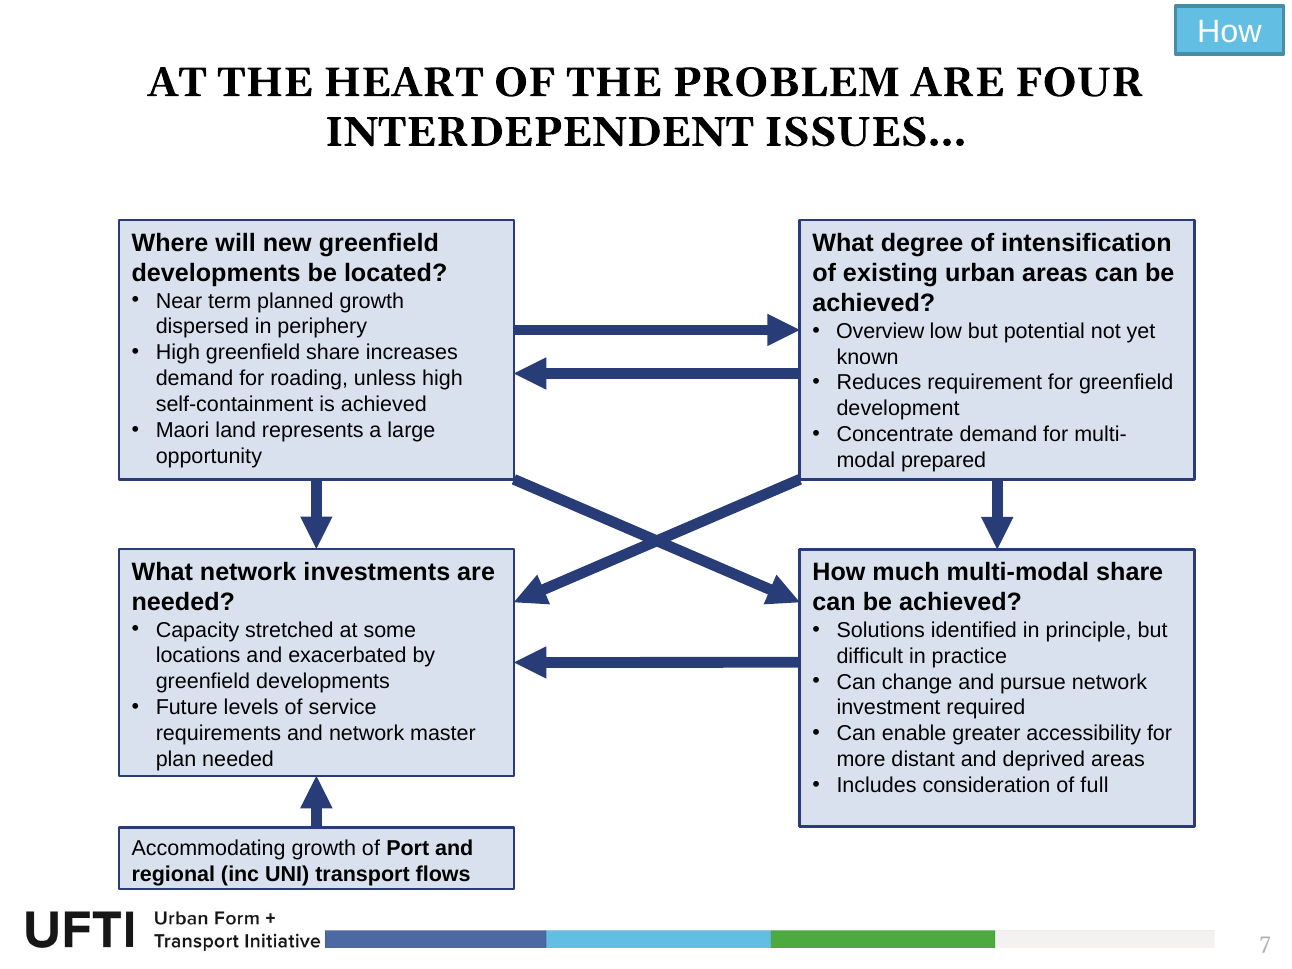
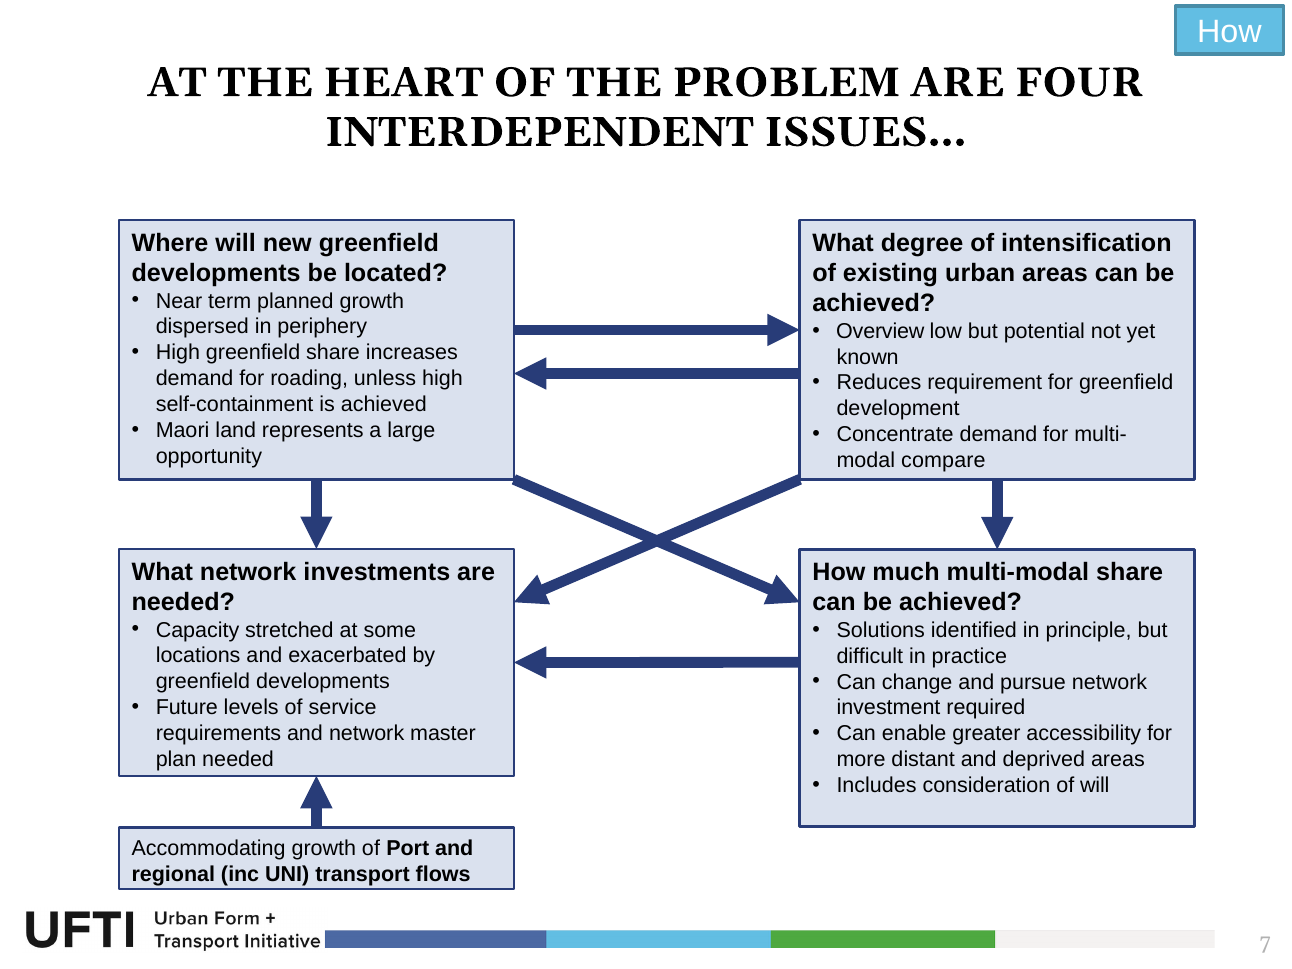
prepared: prepared -> compare
of full: full -> will
